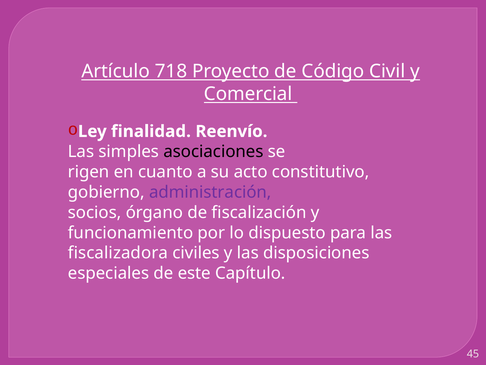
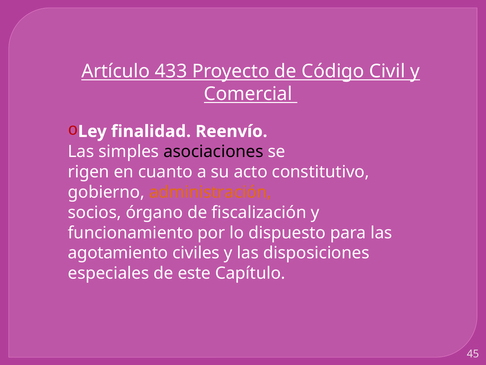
718: 718 -> 433
administración colour: purple -> orange
fiscalizadora: fiscalizadora -> agotamiento
